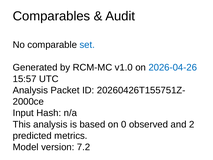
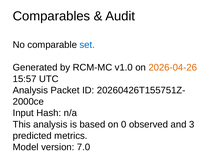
2026-04-26 colour: blue -> orange
2: 2 -> 3
7.2: 7.2 -> 7.0
